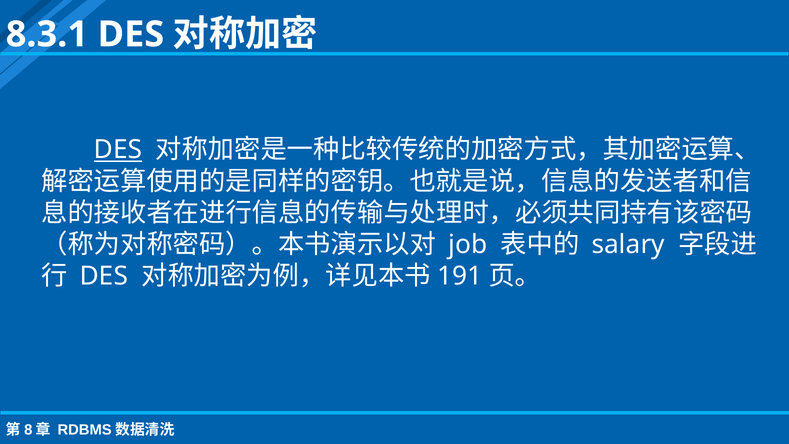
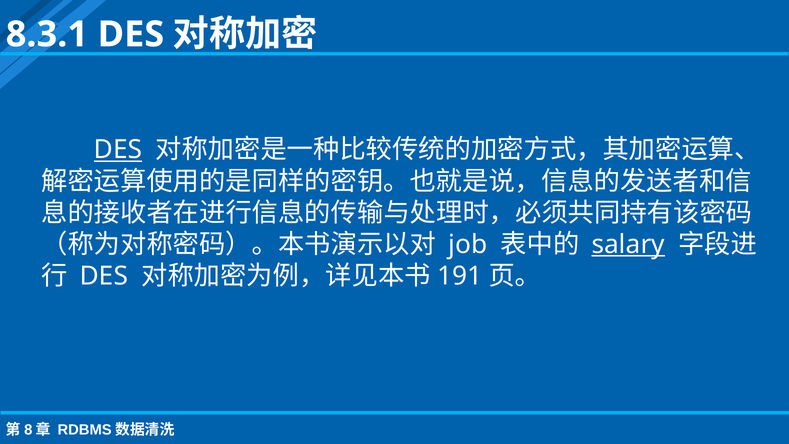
salary underline: none -> present
